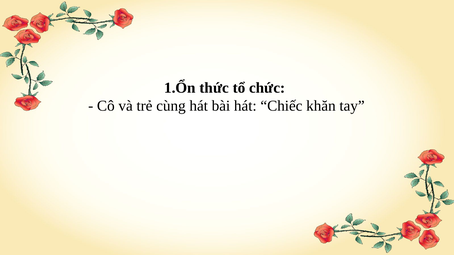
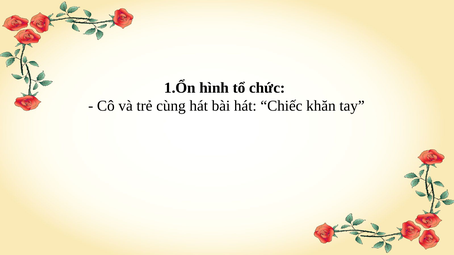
thức: thức -> hình
